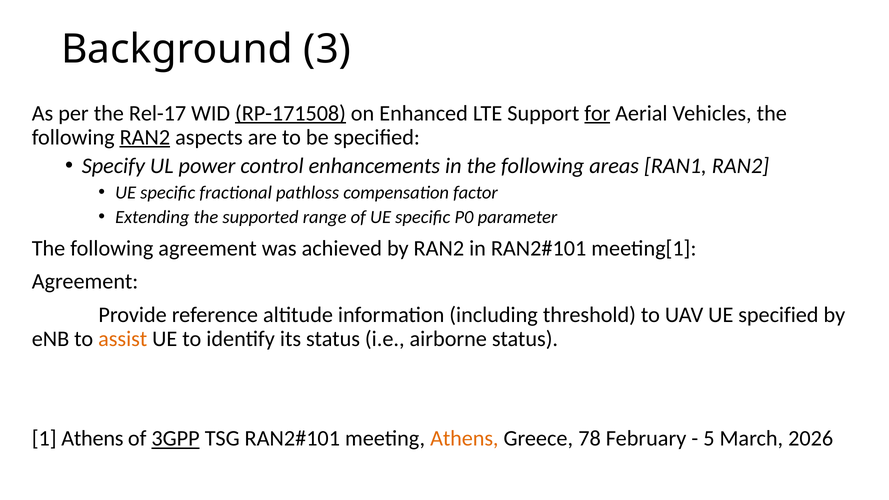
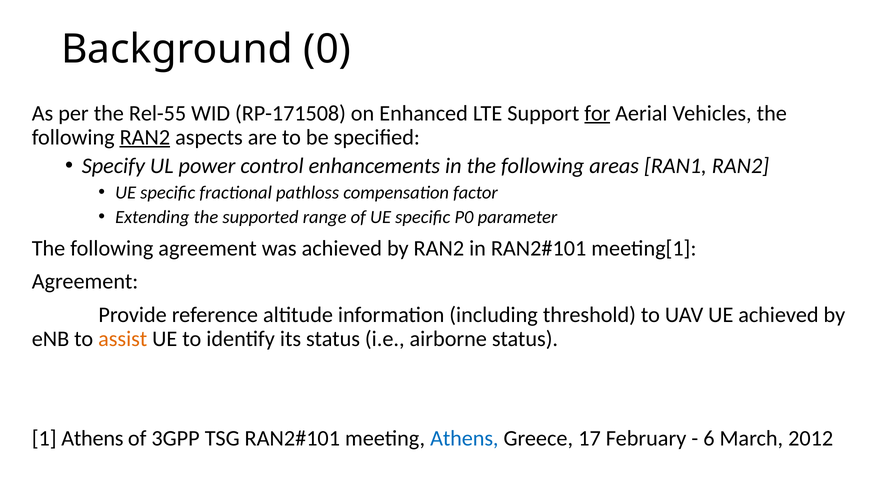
3: 3 -> 0
Rel-17: Rel-17 -> Rel-55
RP-171508 underline: present -> none
UE specified: specified -> achieved
3GPP underline: present -> none
Athens at (464, 439) colour: orange -> blue
78: 78 -> 17
5: 5 -> 6
2026: 2026 -> 2012
